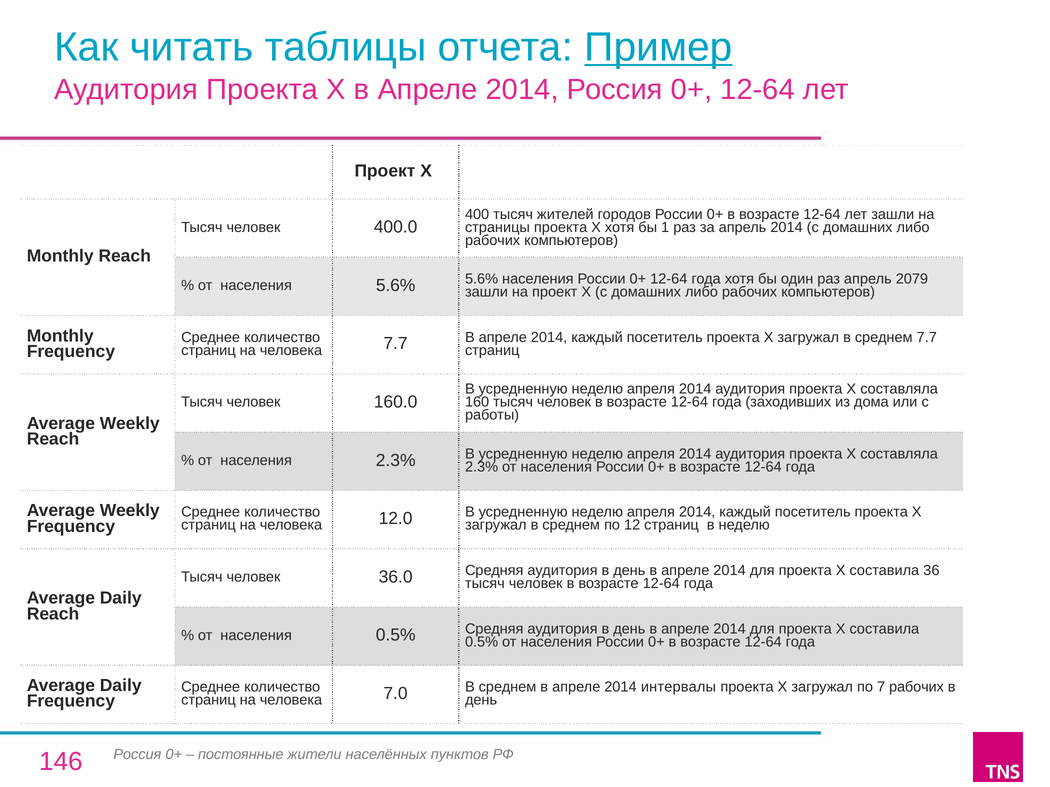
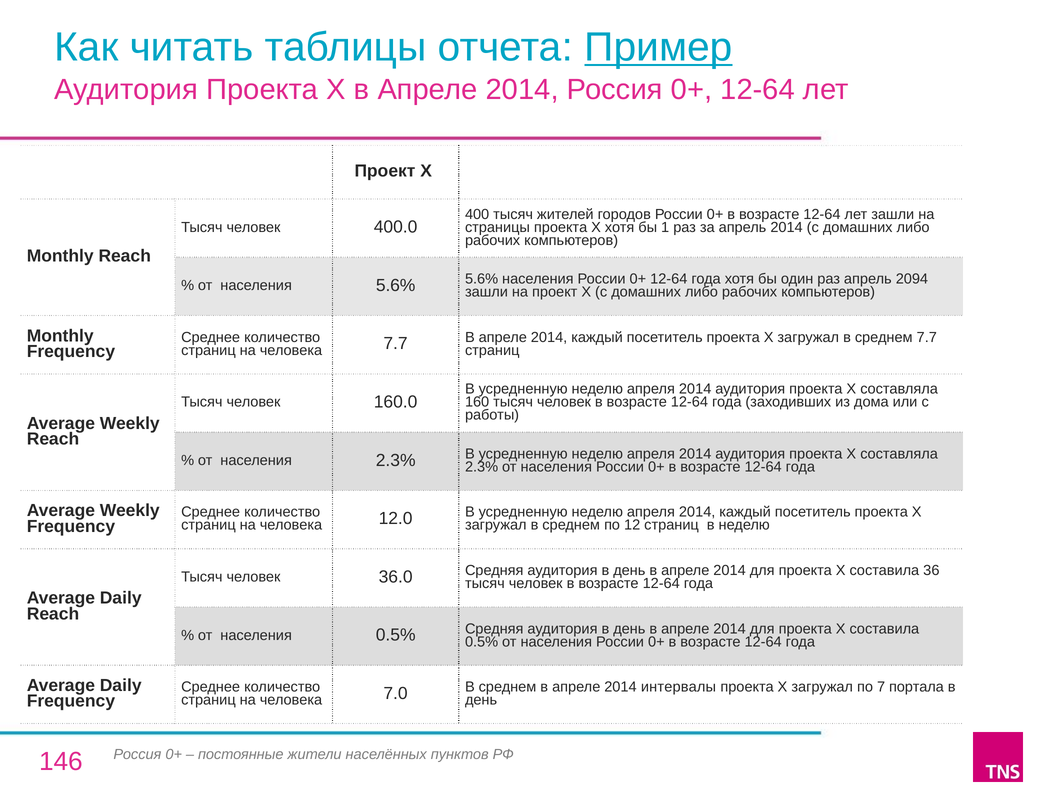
2079: 2079 -> 2094
7 рабочих: рабочих -> портала
